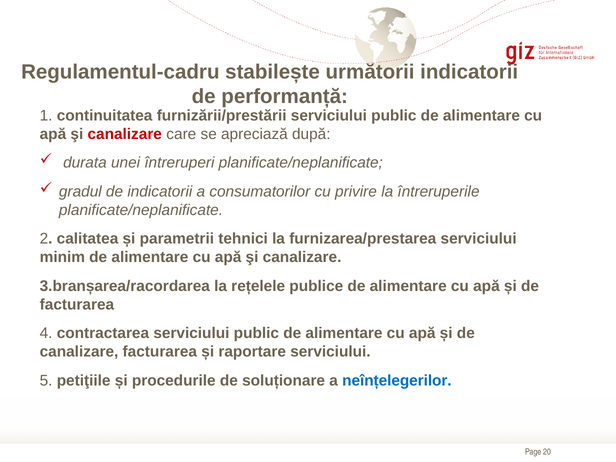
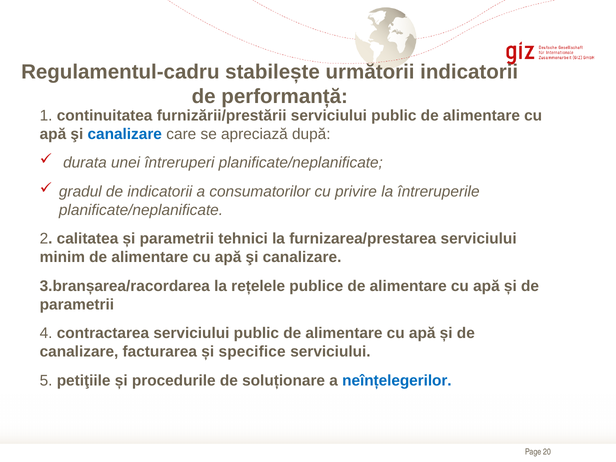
canalizare at (125, 134) colour: red -> blue
facturarea at (77, 304): facturarea -> parametrii
raportare: raportare -> specifice
